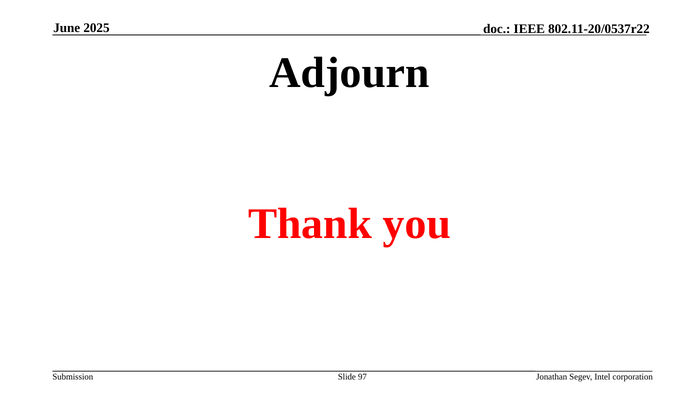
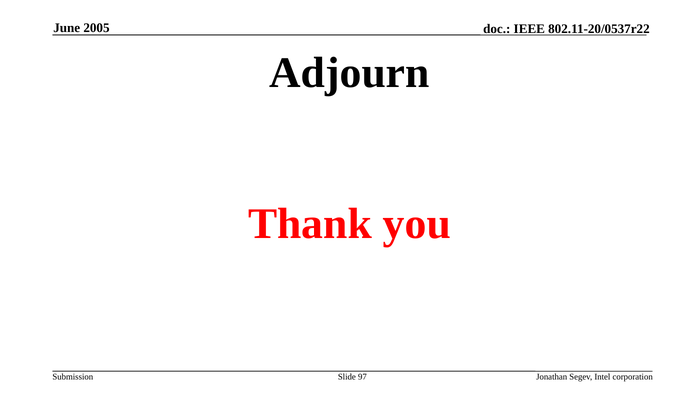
2025: 2025 -> 2005
